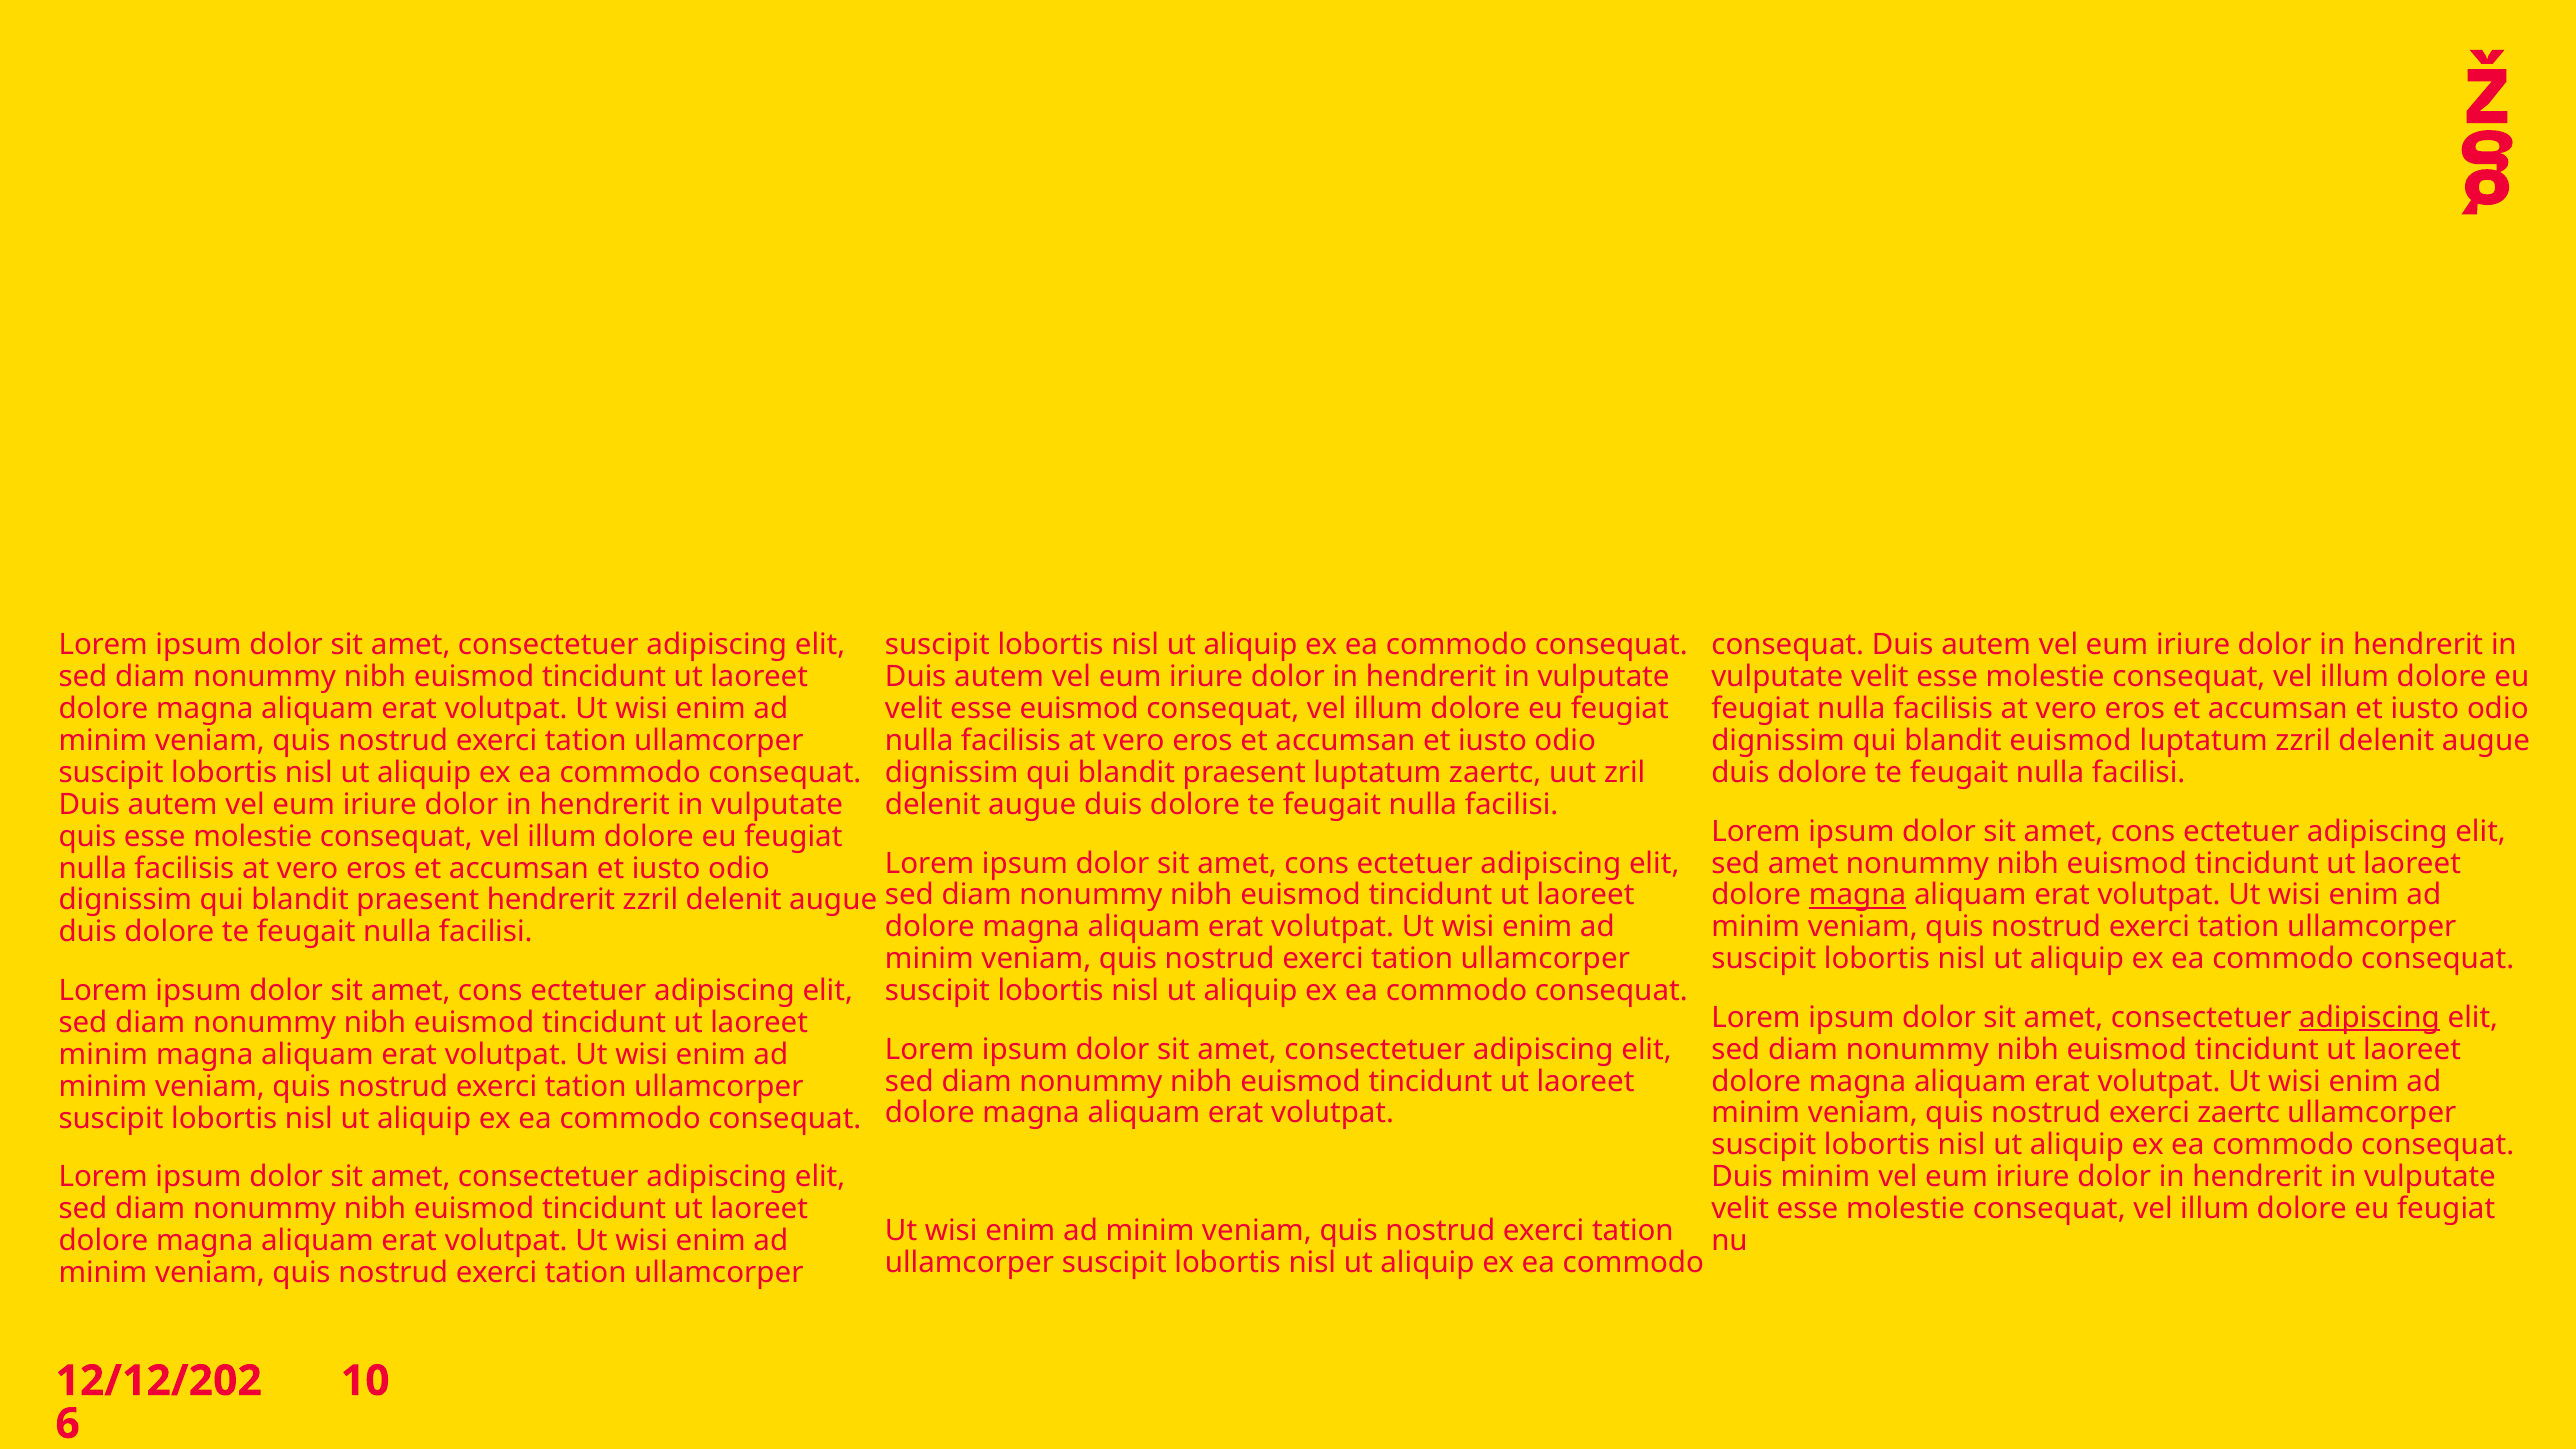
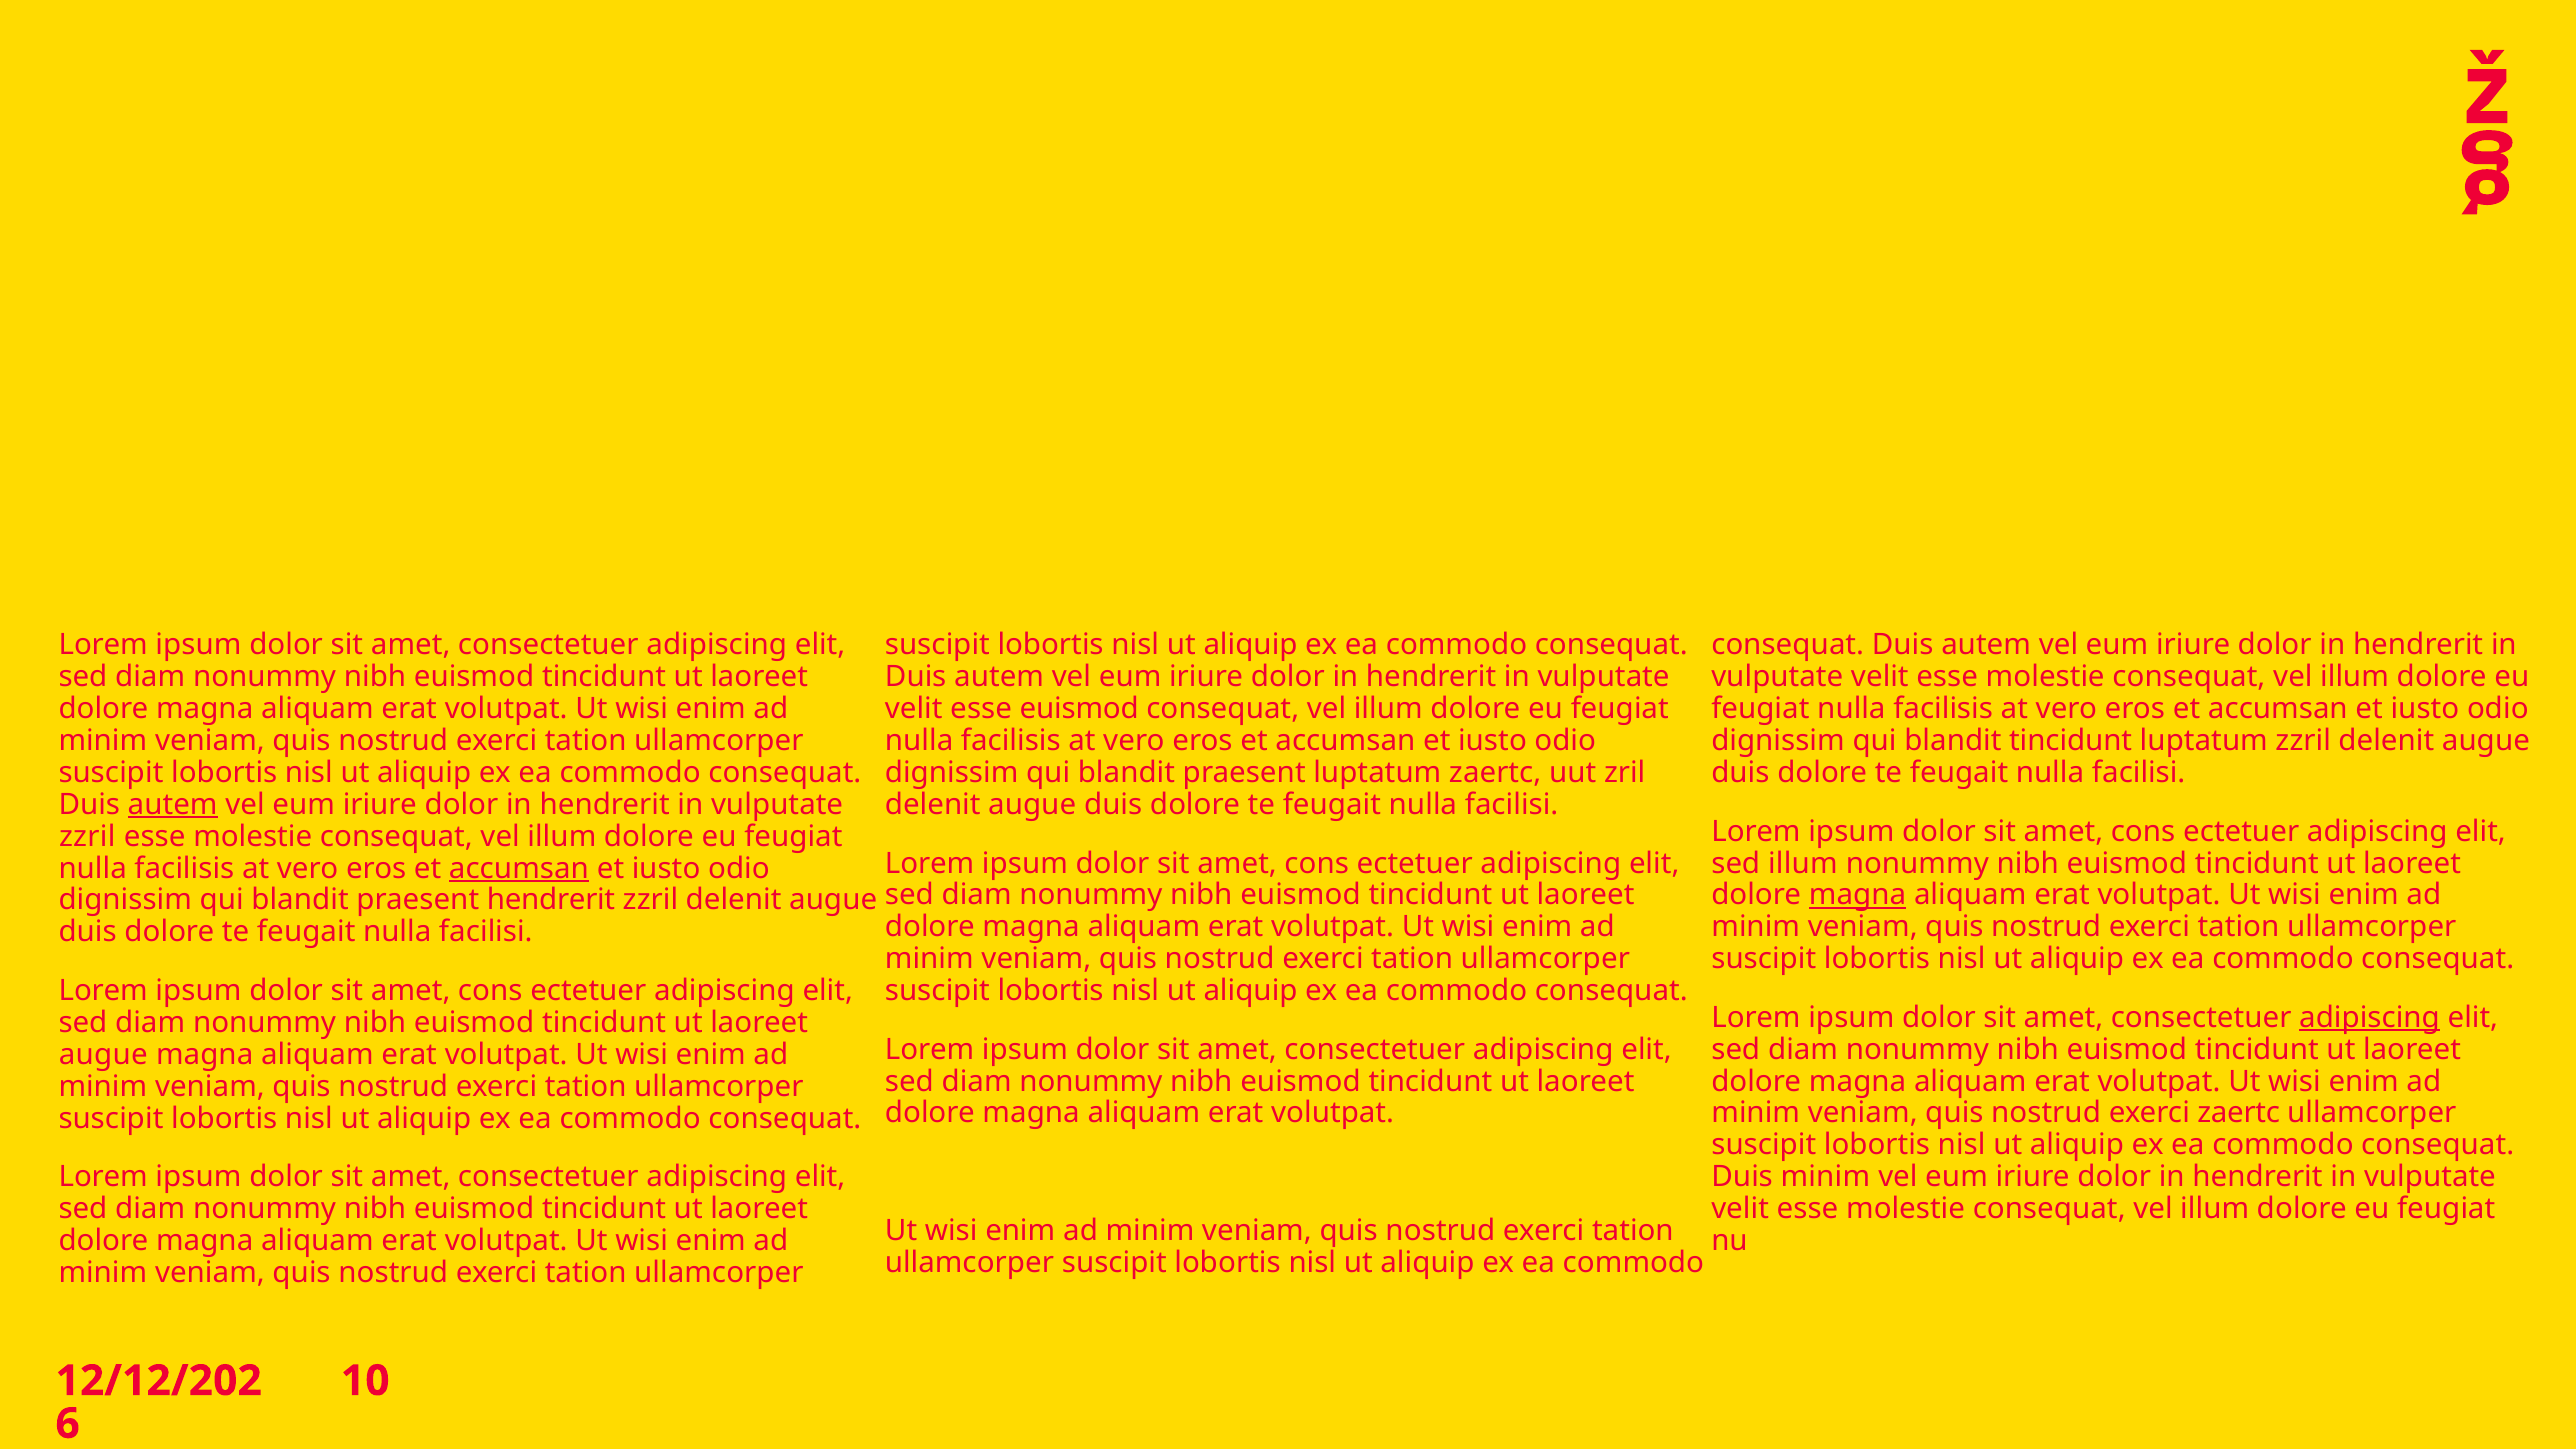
blandit euismod: euismod -> tincidunt
autem at (173, 805) underline: none -> present
quis at (87, 836): quis -> zzril
sed amet: amet -> illum
accumsan at (519, 868) underline: none -> present
minim at (103, 1055): minim -> augue
